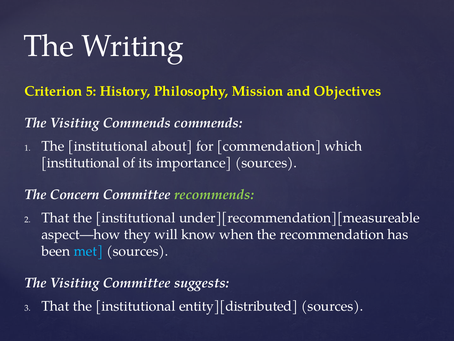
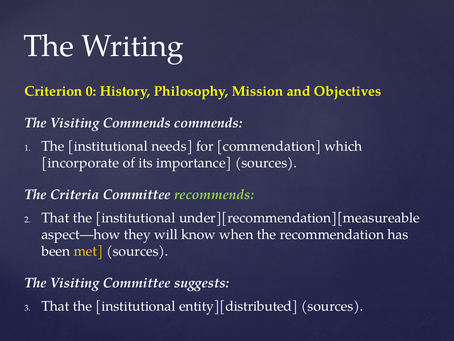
5: 5 -> 0
about: about -> needs
institutional at (80, 163): institutional -> incorporate
Concern: Concern -> Criteria
met colour: light blue -> yellow
